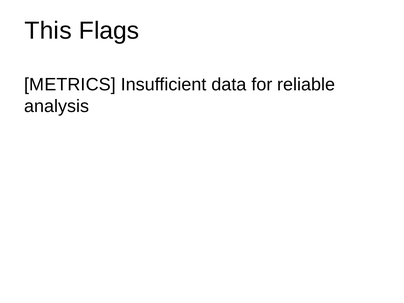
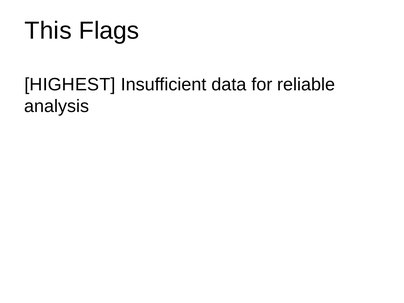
METRICS: METRICS -> HIGHEST
